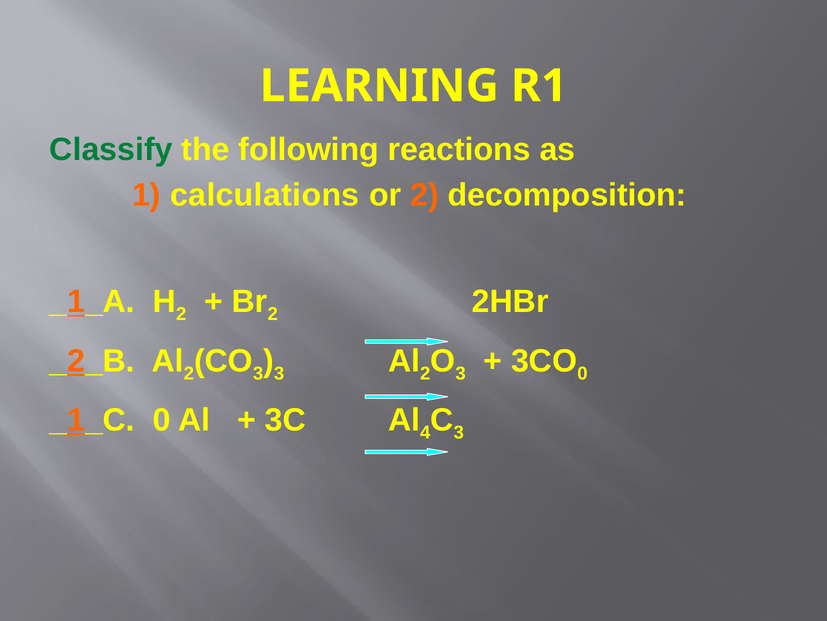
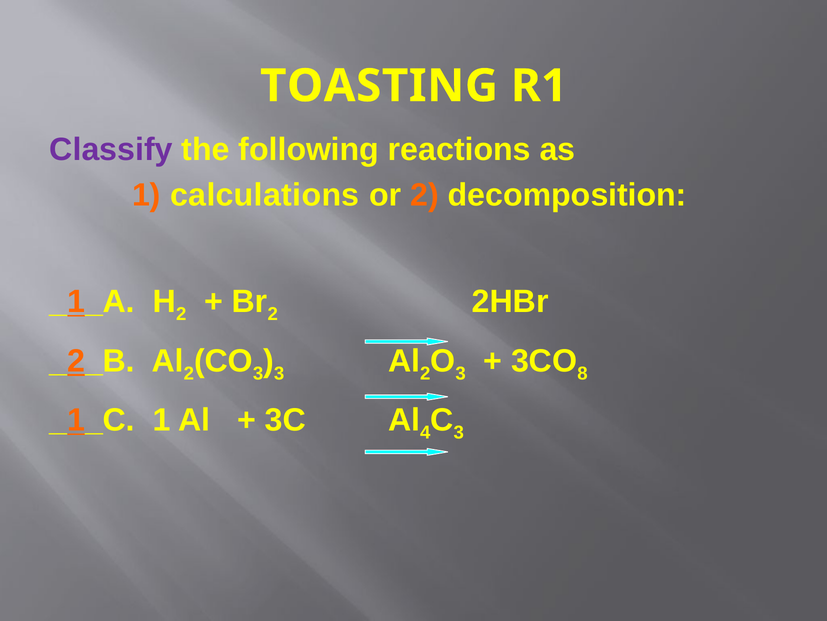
LEARNING: LEARNING -> TOASTING
Classify colour: green -> purple
0 at (582, 373): 0 -> 8
_1_C 0: 0 -> 1
